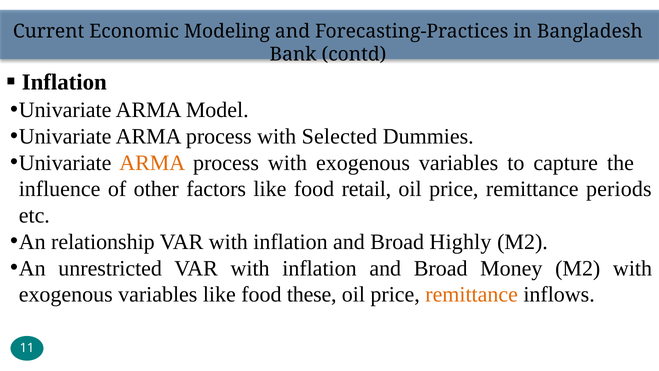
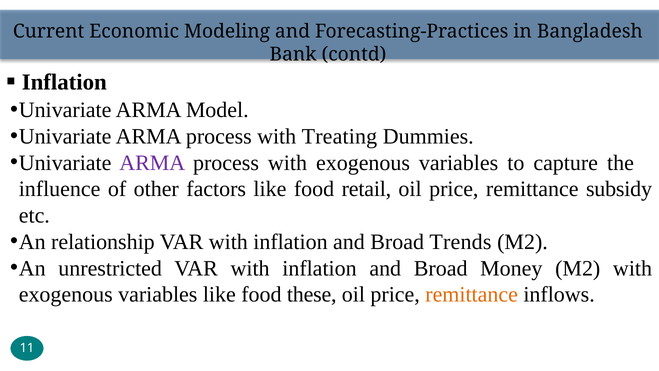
Selected: Selected -> Treating
ARMA at (152, 163) colour: orange -> purple
periods: periods -> subsidy
Highly: Highly -> Trends
